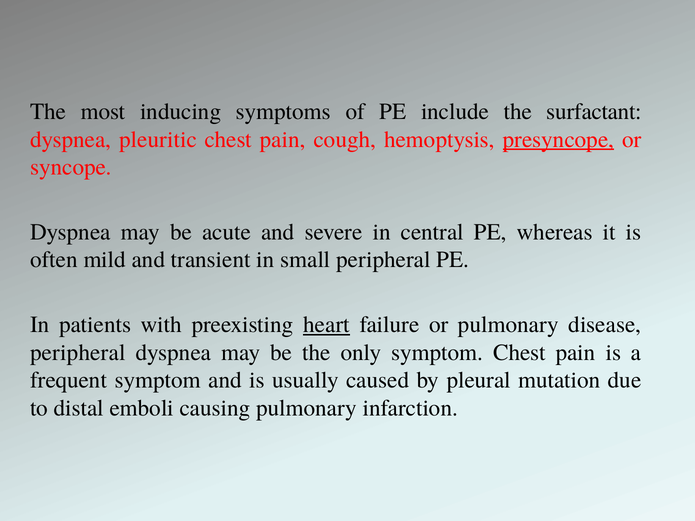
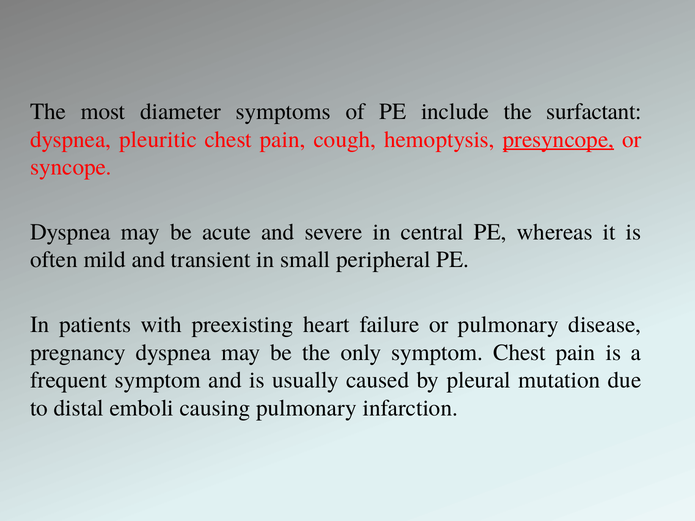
inducing: inducing -> diameter
heart underline: present -> none
peripheral at (78, 353): peripheral -> pregnancy
